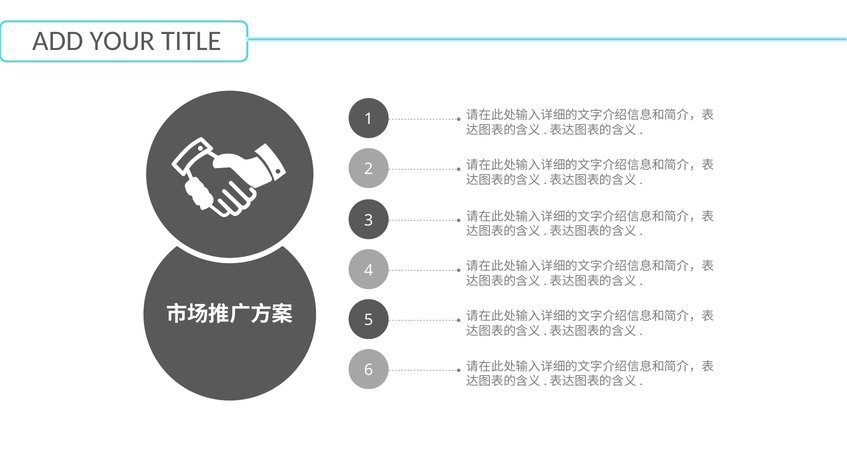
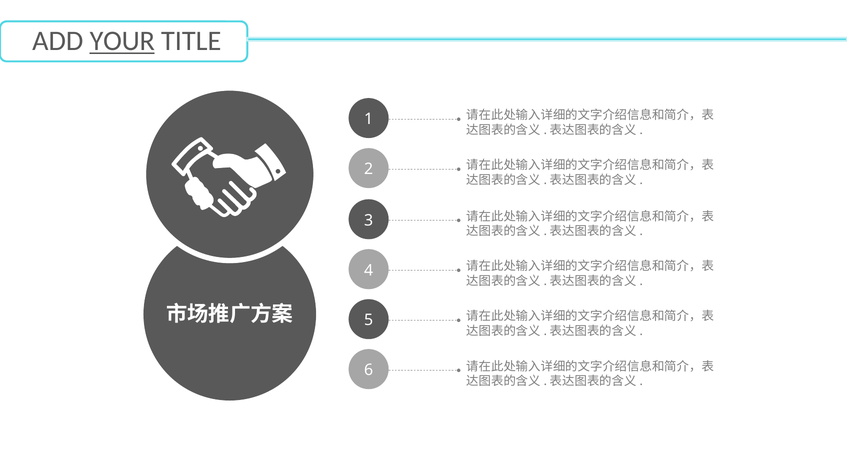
YOUR underline: none -> present
